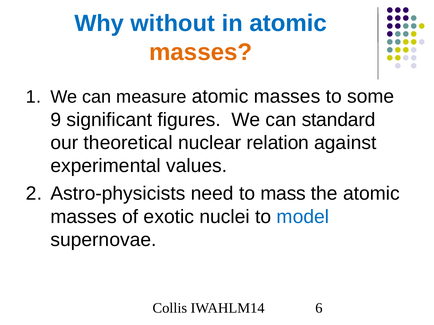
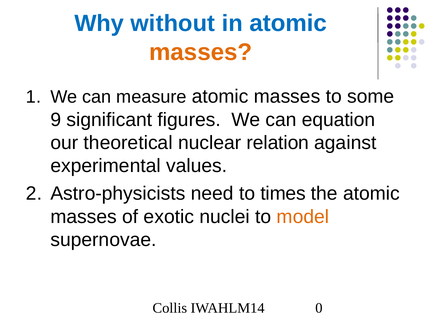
standard: standard -> equation
mass: mass -> times
model colour: blue -> orange
6: 6 -> 0
